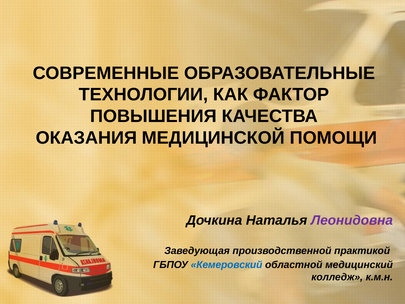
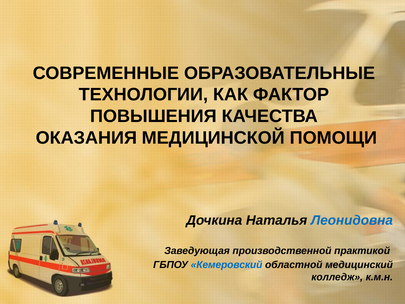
Леонидовна colour: purple -> blue
